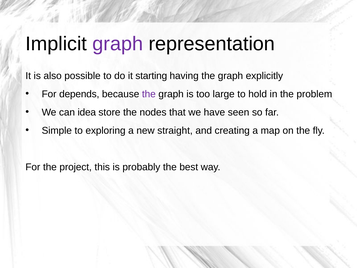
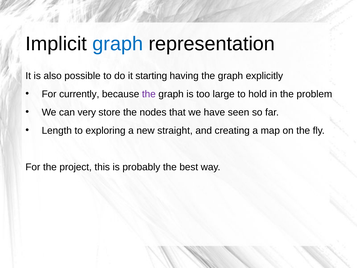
graph at (118, 44) colour: purple -> blue
depends: depends -> currently
idea: idea -> very
Simple: Simple -> Length
